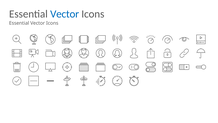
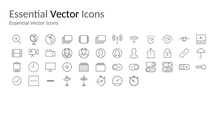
Vector at (65, 14) colour: blue -> black
